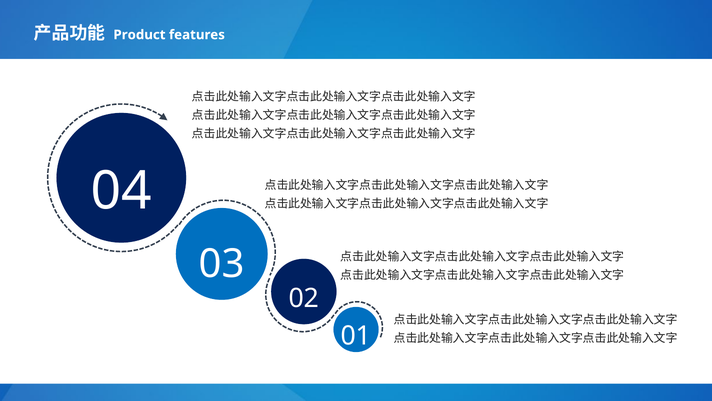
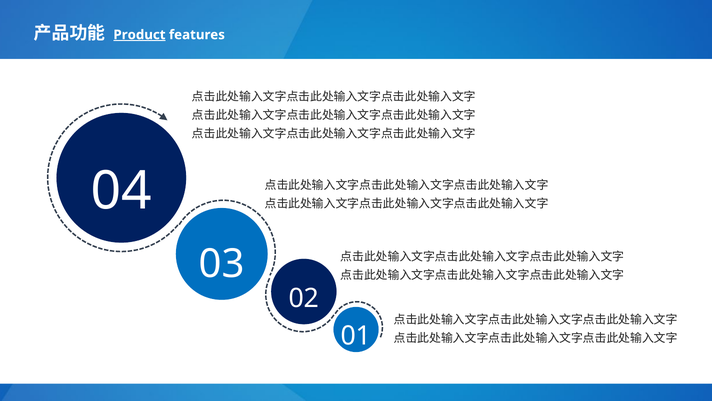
Product underline: none -> present
